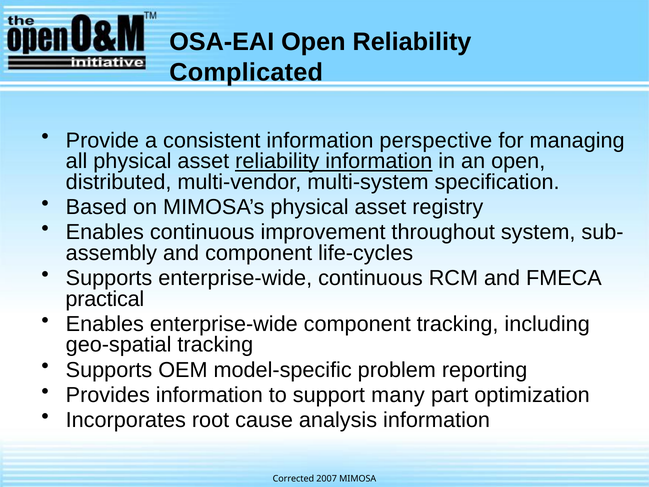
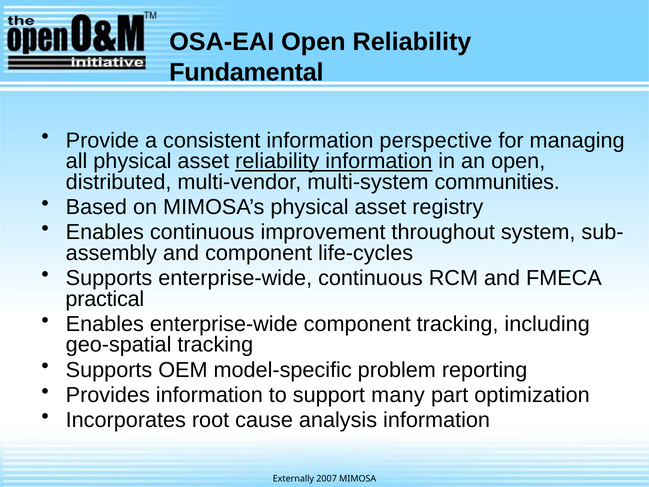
Complicated: Complicated -> Fundamental
specification: specification -> communities
Corrected: Corrected -> Externally
